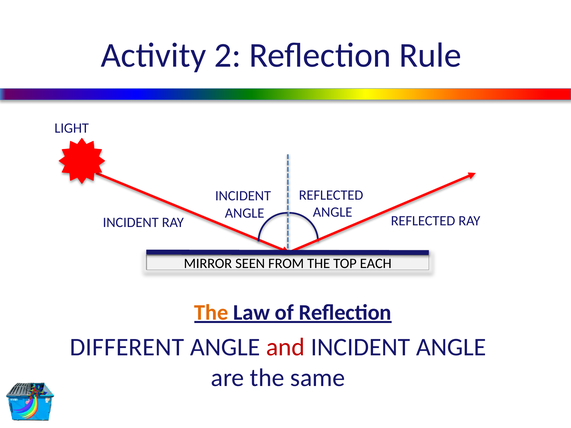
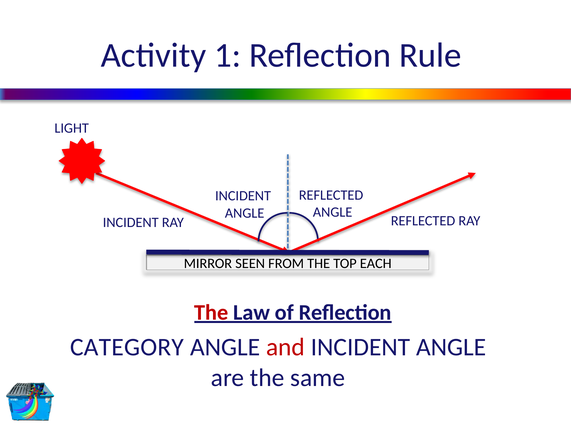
2: 2 -> 1
The at (211, 313) colour: orange -> red
DIFFERENT: DIFFERENT -> CATEGORY
